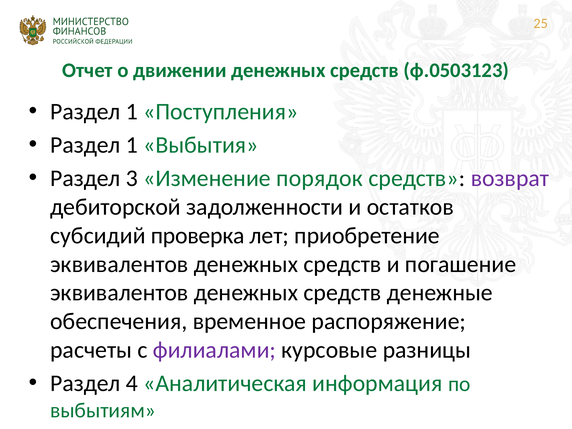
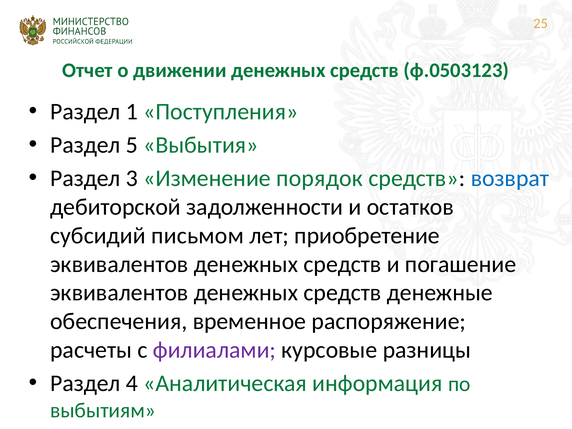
1 at (132, 145): 1 -> 5
возврат colour: purple -> blue
проверка: проверка -> письмом
